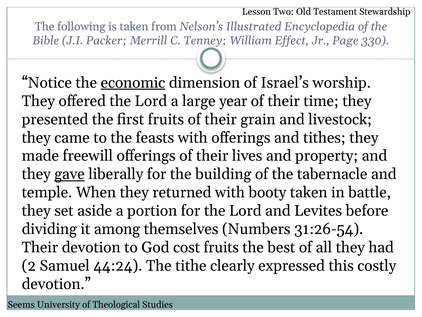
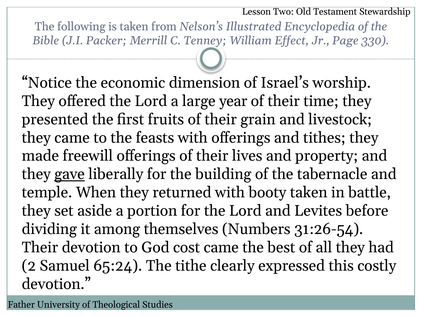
economic underline: present -> none
cost fruits: fruits -> came
44:24: 44:24 -> 65:24
Seems: Seems -> Father
